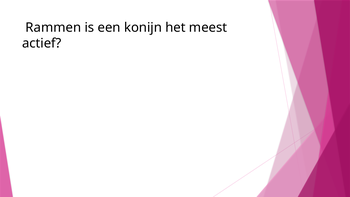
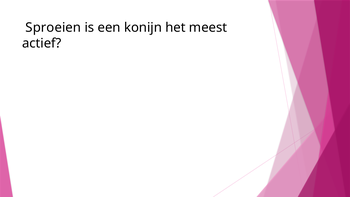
Rammen: Rammen -> Sproeien
